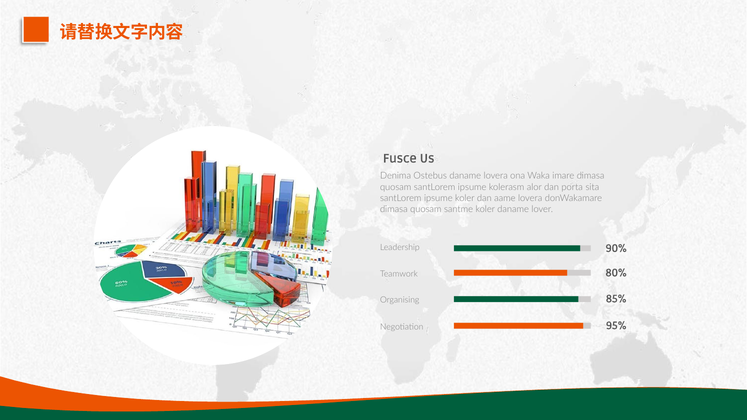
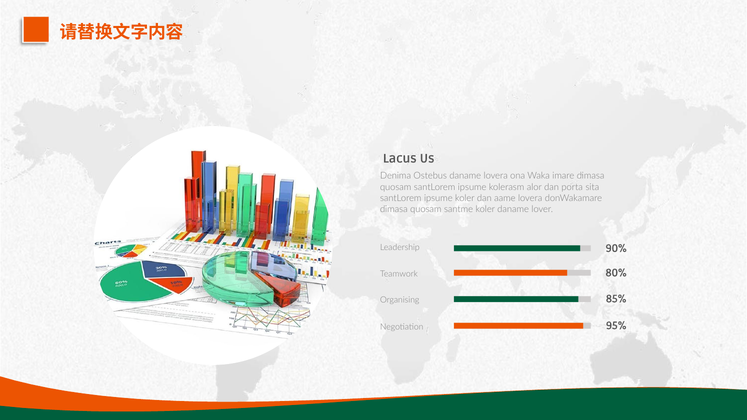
Fusce: Fusce -> Lacus
